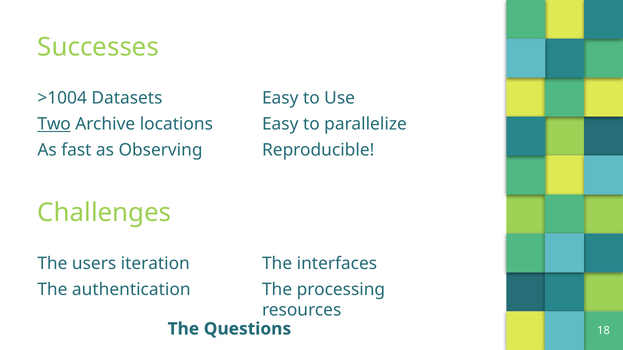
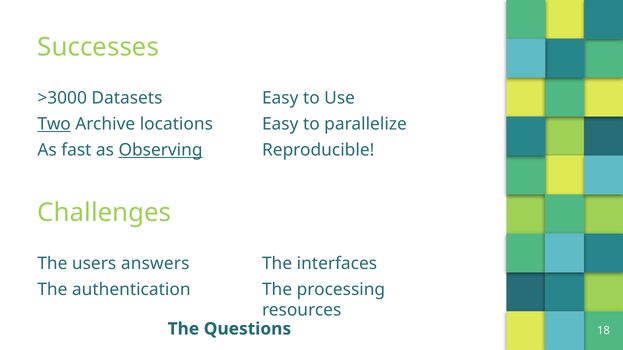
>1004: >1004 -> >3000
Observing underline: none -> present
iteration: iteration -> answers
